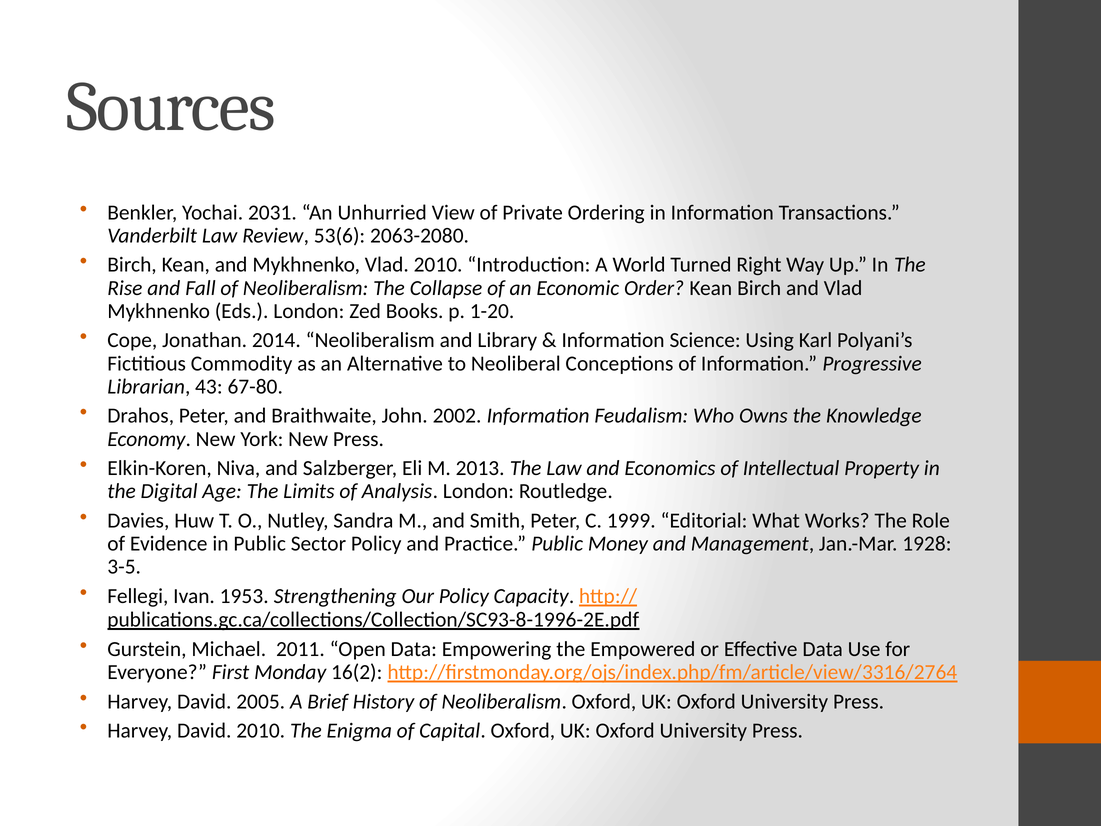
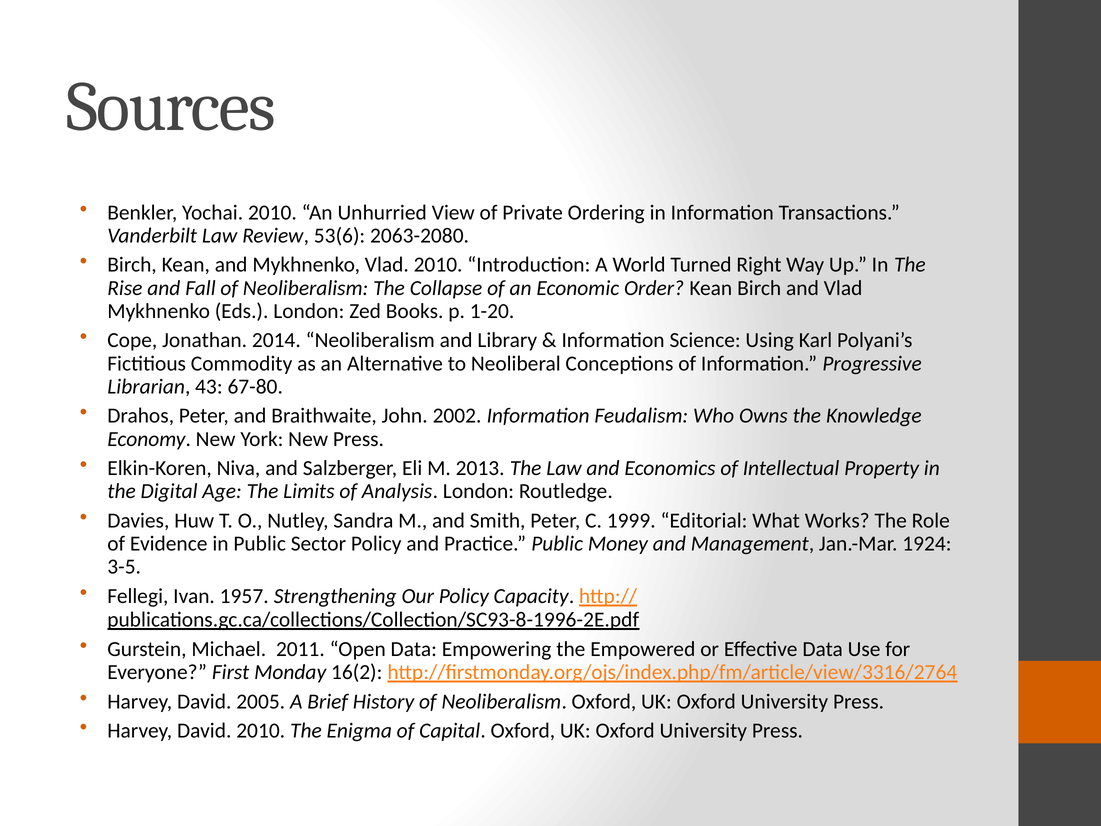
Yochai 2031: 2031 -> 2010
1928: 1928 -> 1924
1953: 1953 -> 1957
